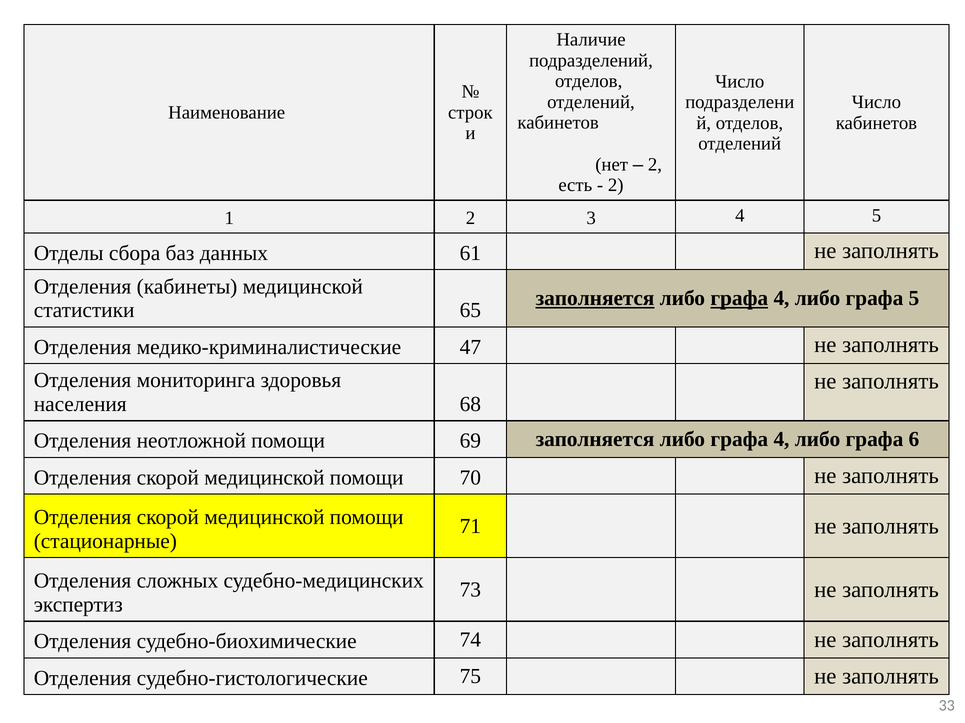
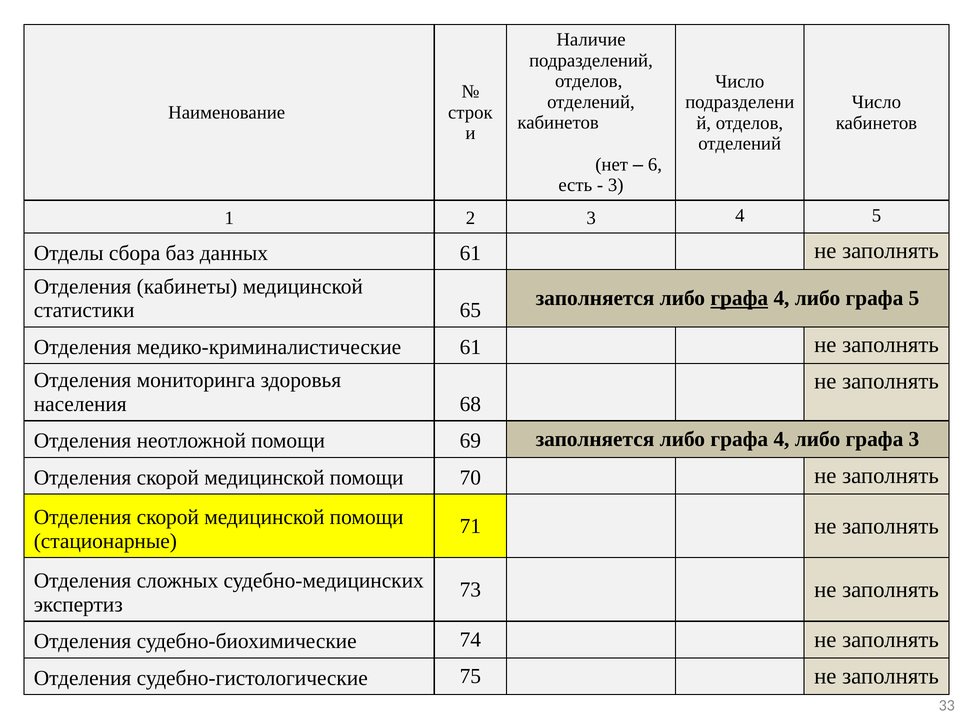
2 at (655, 165): 2 -> 6
2 at (616, 185): 2 -> 3
заполняется at (595, 299) underline: present -> none
медико-криминалистические 47: 47 -> 61
графа 6: 6 -> 3
